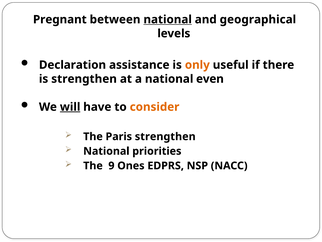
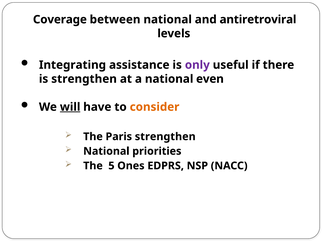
Pregnant: Pregnant -> Coverage
national at (168, 19) underline: present -> none
geographical: geographical -> antiretroviral
Declaration: Declaration -> Integrating
only colour: orange -> purple
9: 9 -> 5
